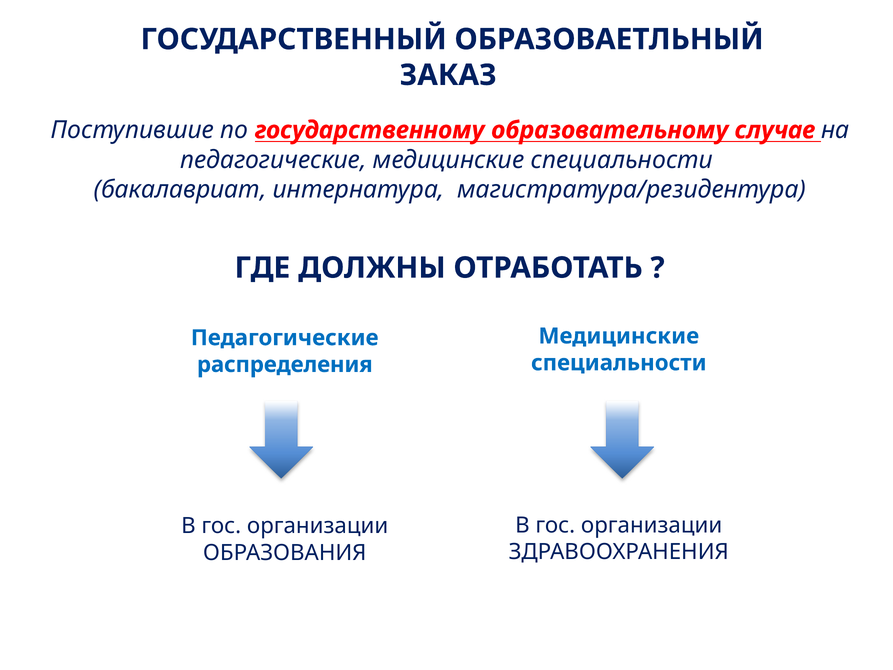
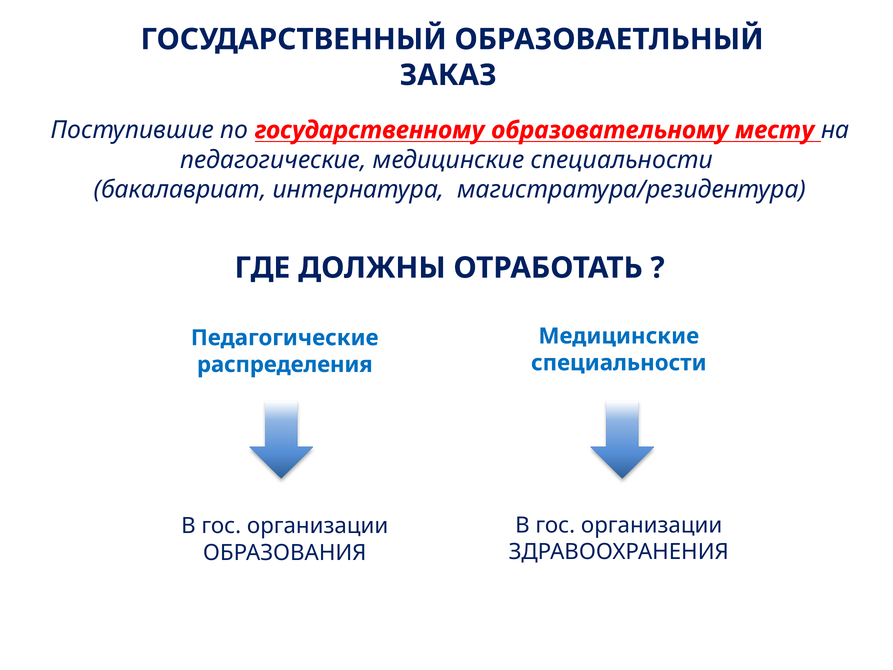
случае: случае -> месту
